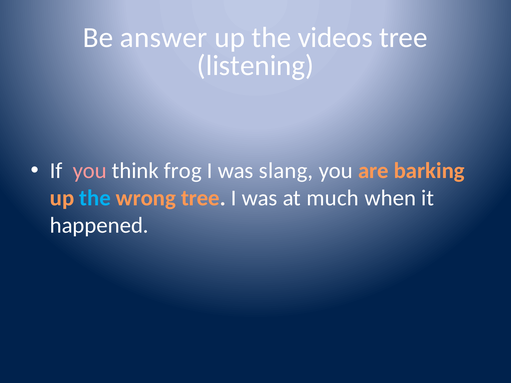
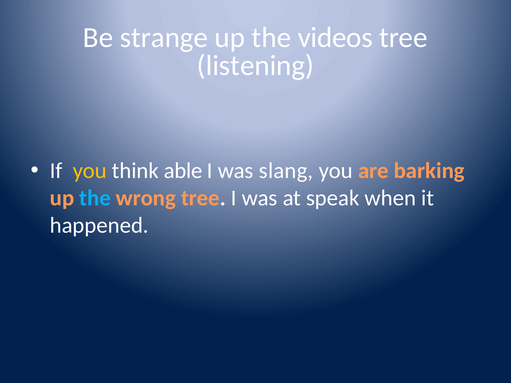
answer: answer -> strange
you at (90, 171) colour: pink -> yellow
frog: frog -> able
much: much -> speak
